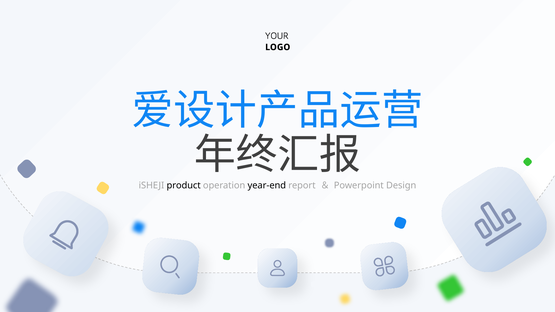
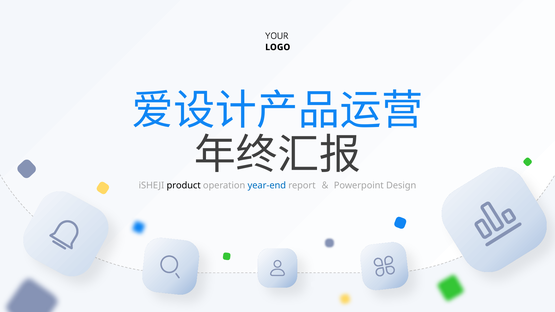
year-end colour: black -> blue
